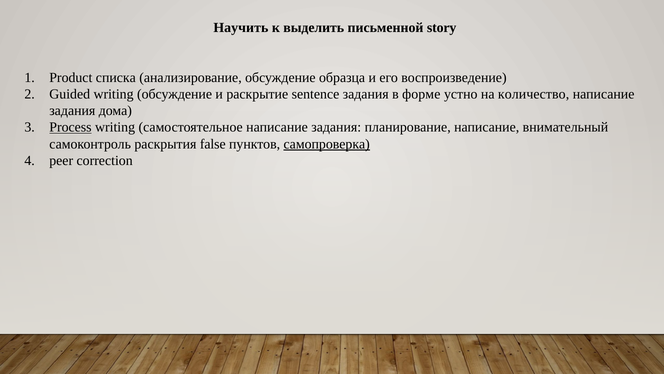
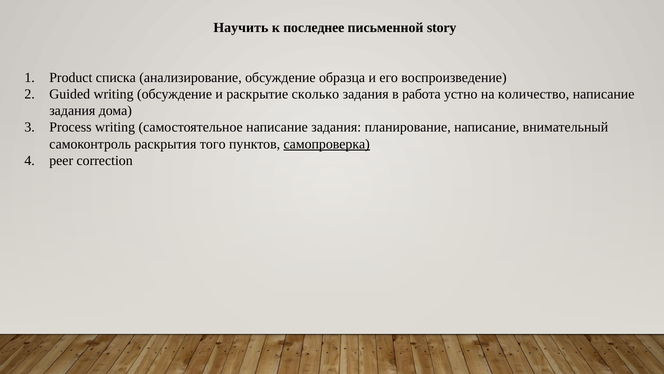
выделить: выделить -> последнее
sentence: sentence -> сколько
форме: форме -> работа
Process underline: present -> none
false: false -> того
